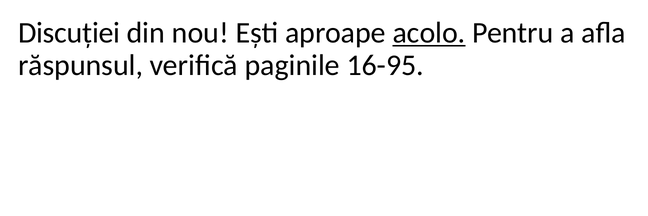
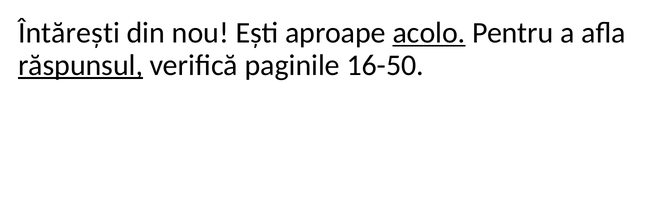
Discuției: Discuției -> Întărești
răspunsul underline: none -> present
16-95: 16-95 -> 16-50
